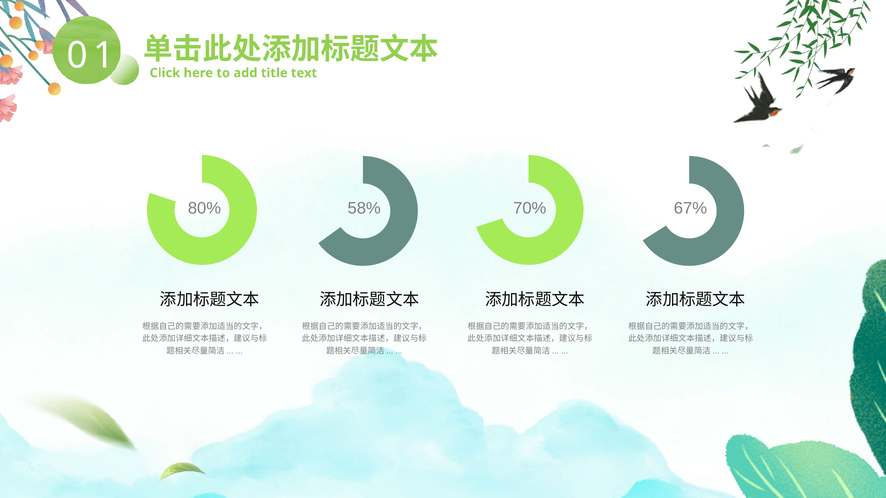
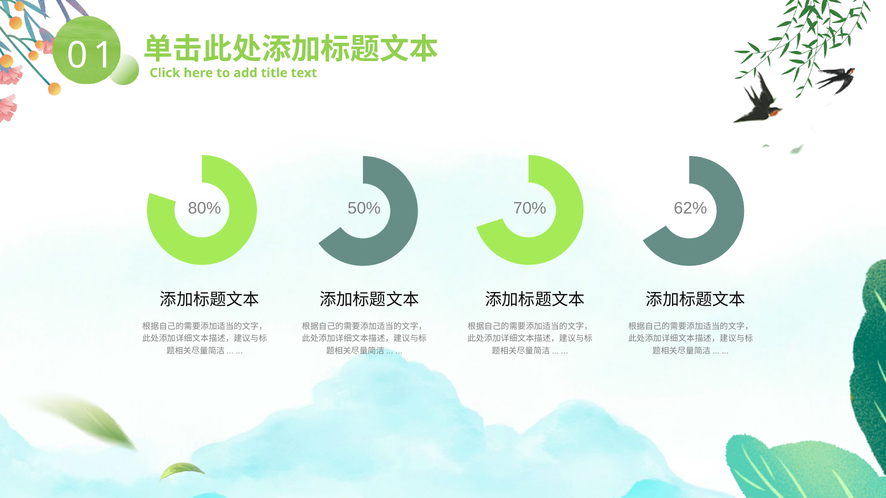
58%: 58% -> 50%
67%: 67% -> 62%
